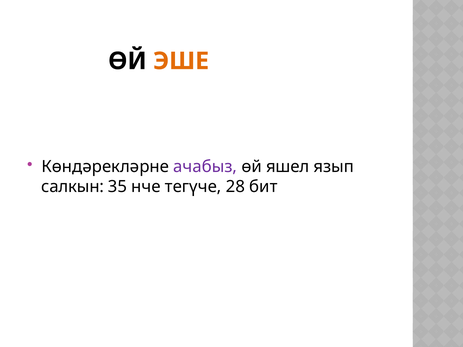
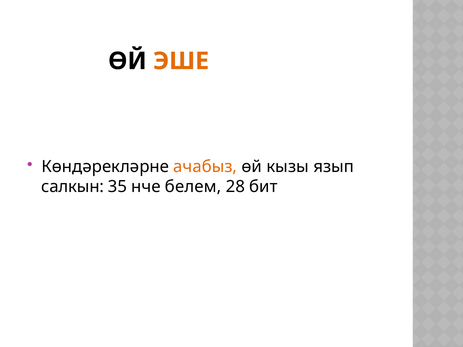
ачабыз colour: purple -> orange
яшел: яшел -> кызы
тегүче: тегүче -> белем
